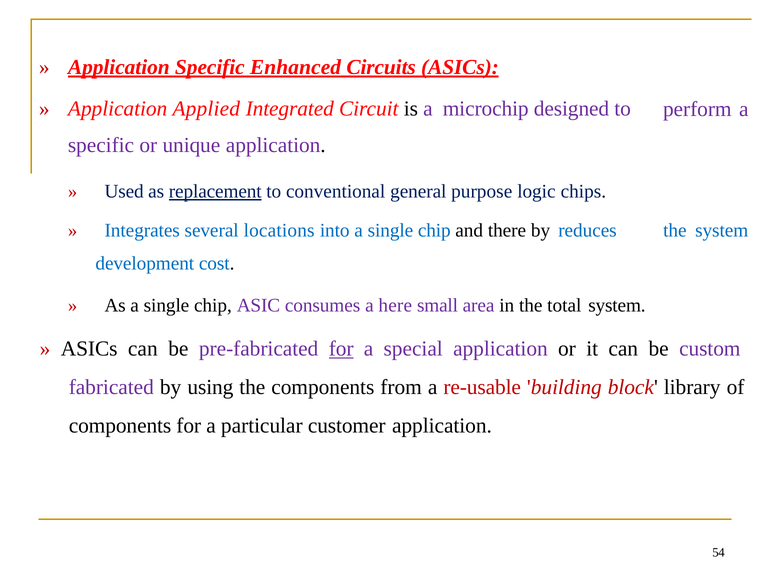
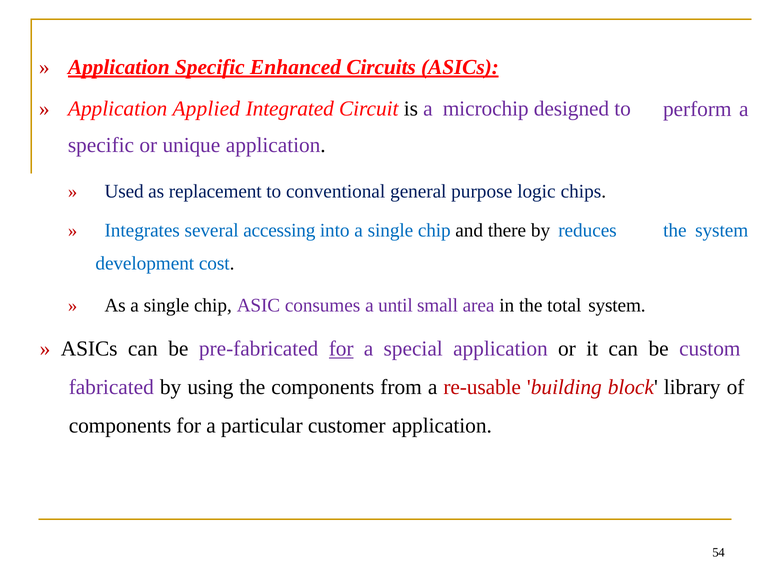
replacement underline: present -> none
locations: locations -> accessing
here: here -> until
